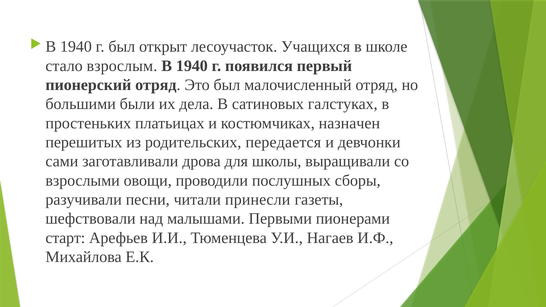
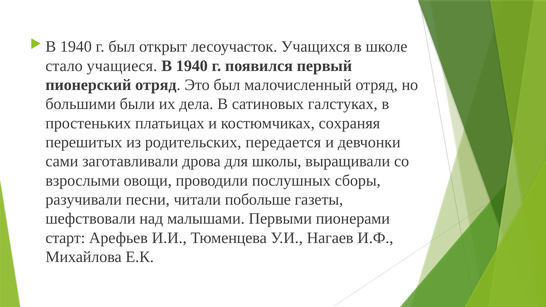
взрослым: взрослым -> учащиеся
назначен: назначен -> сохраняя
принесли: принесли -> побольше
